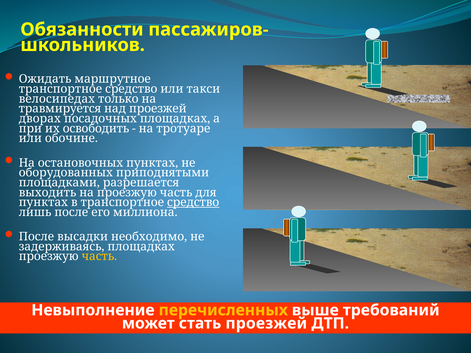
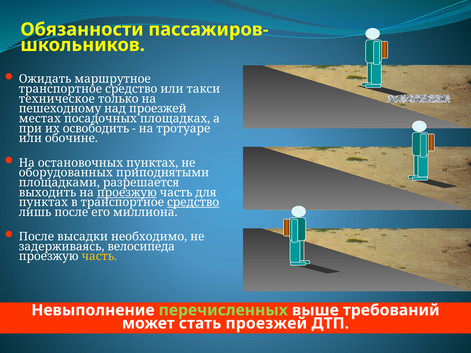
велосипедах: велосипедах -> техническое
травмируется: травмируется -> пешеходному
дворах: дворах -> местах
проезжую at (127, 193) underline: none -> present
задерживаясь площадках: площадках -> велосипеда
перечисленных colour: yellow -> light green
